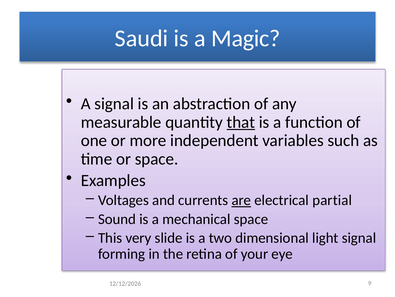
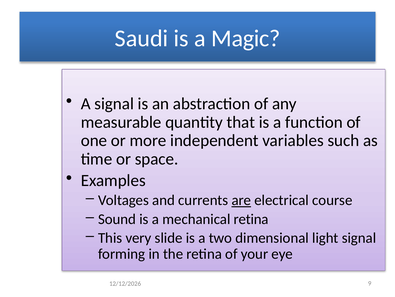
that underline: present -> none
partial: partial -> course
mechanical space: space -> retina
